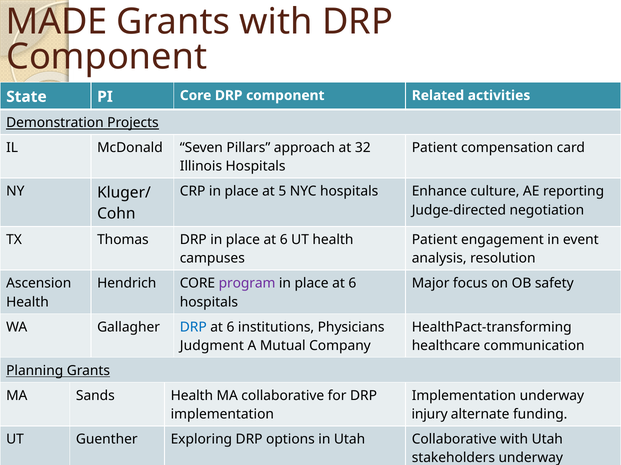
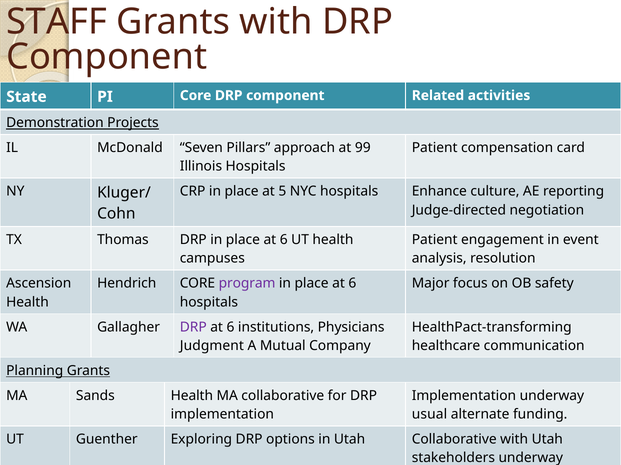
MADE: MADE -> STAFF
32: 32 -> 99
DRP at (193, 327) colour: blue -> purple
injury: injury -> usual
